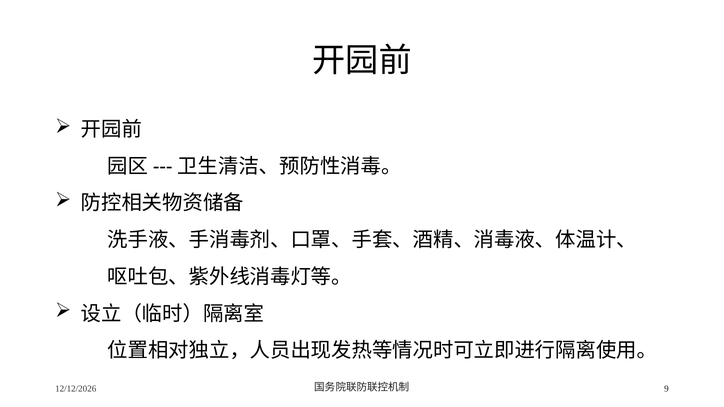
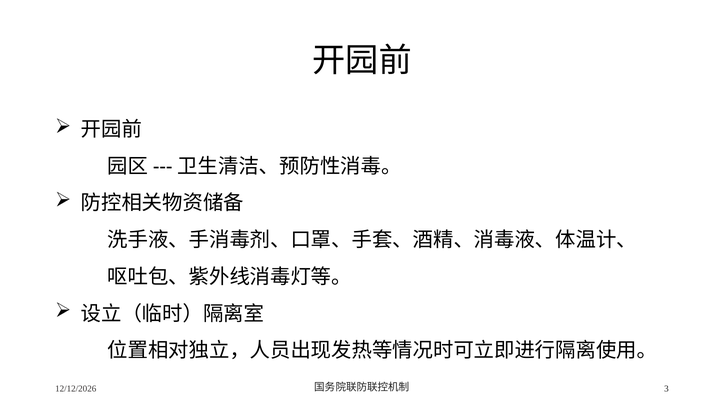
9: 9 -> 3
